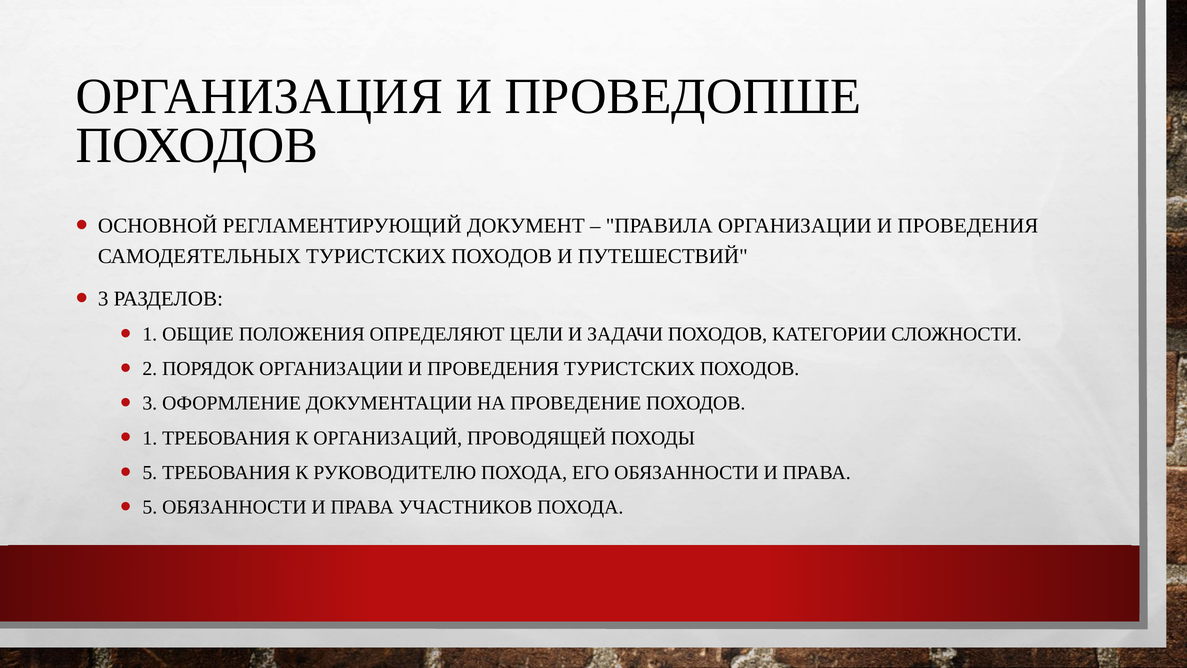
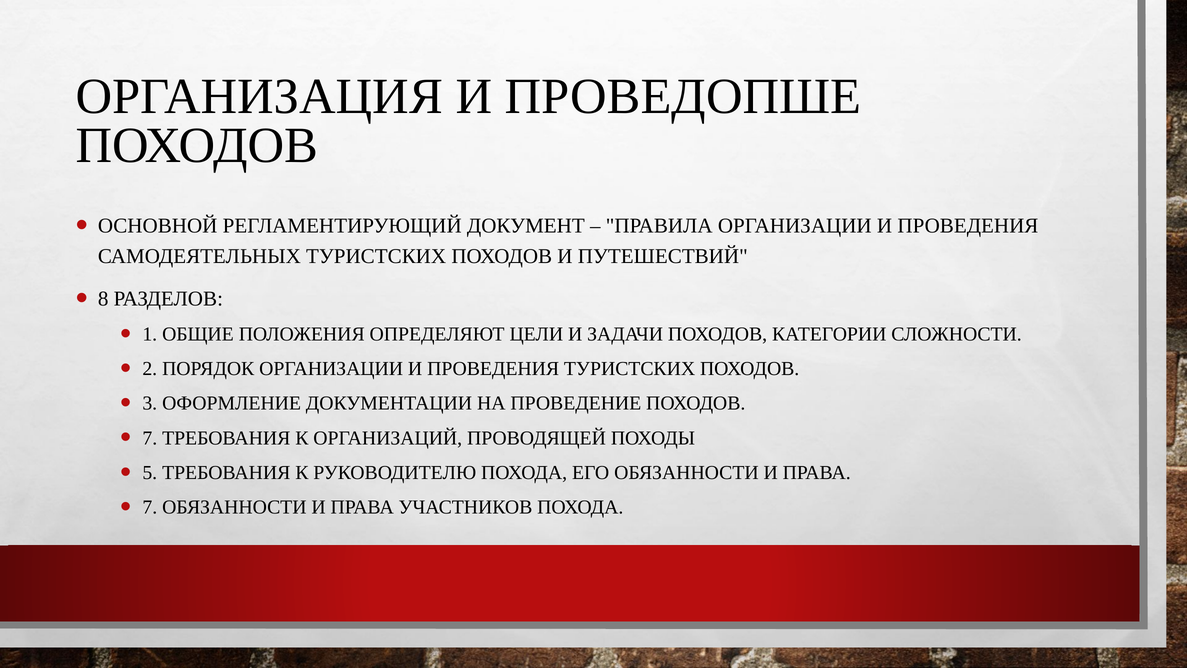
3 at (103, 299): 3 -> 8
1 at (150, 438): 1 -> 7
5 at (150, 507): 5 -> 7
